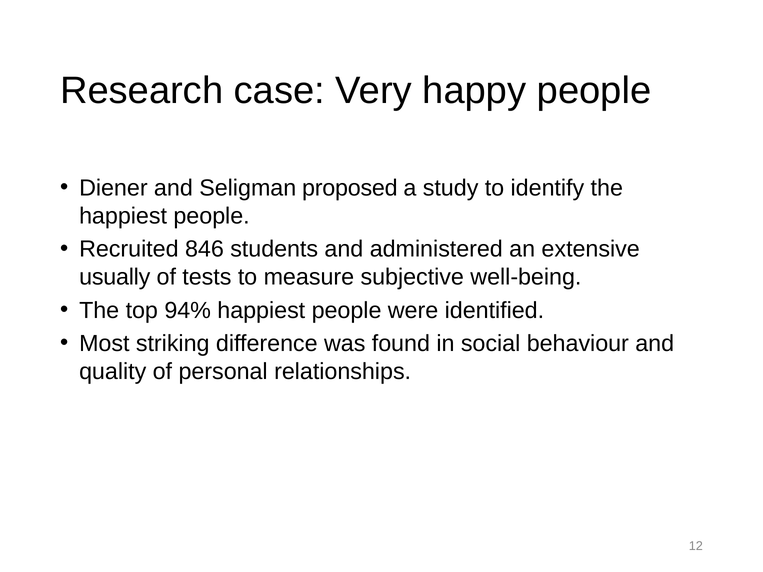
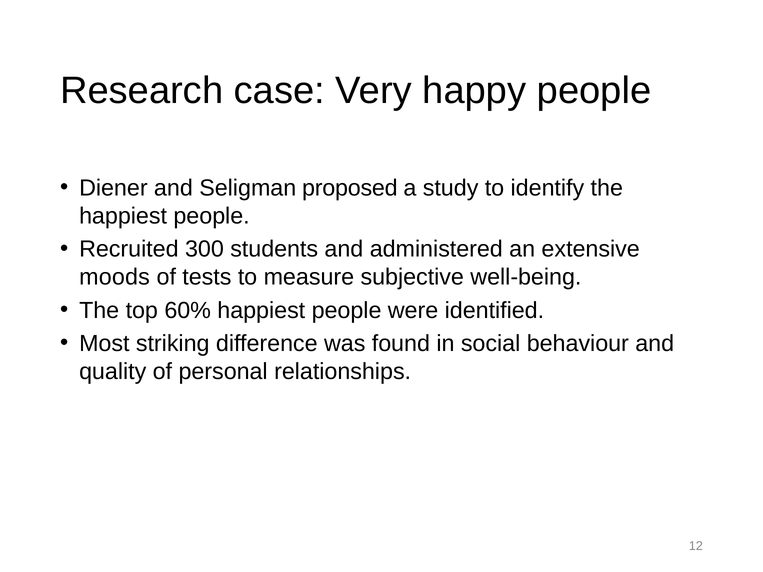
846: 846 -> 300
usually: usually -> moods
94%: 94% -> 60%
